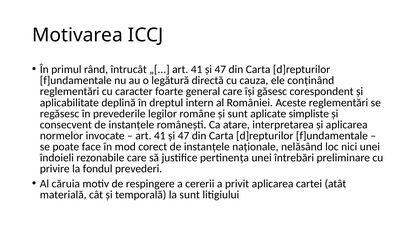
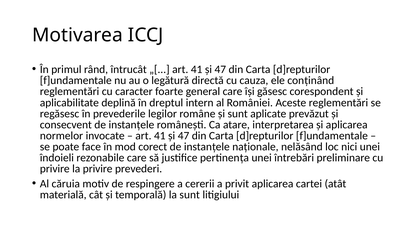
simpliste: simpliste -> prevăzut
la fondul: fondul -> privire
